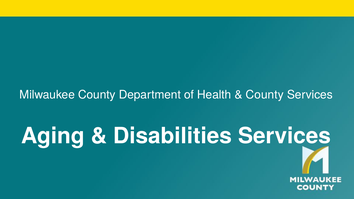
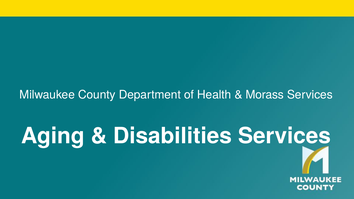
County at (265, 95): County -> Morass
